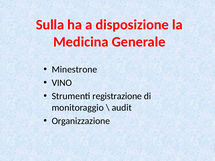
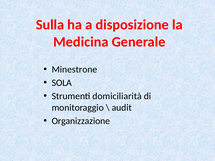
VINO: VINO -> SOLA
registrazione: registrazione -> domiciliarità
